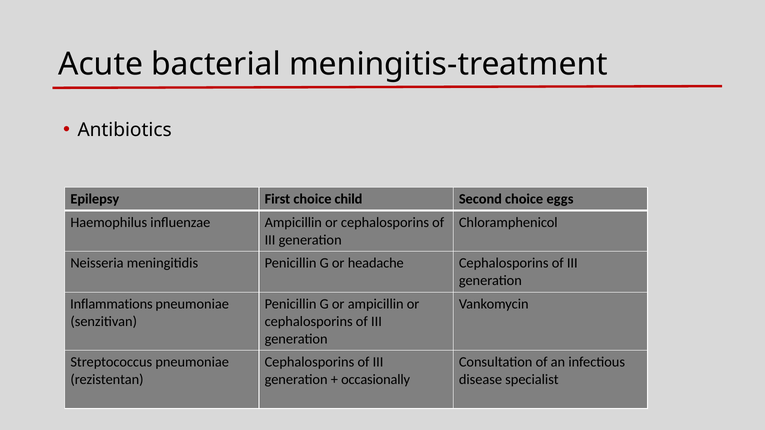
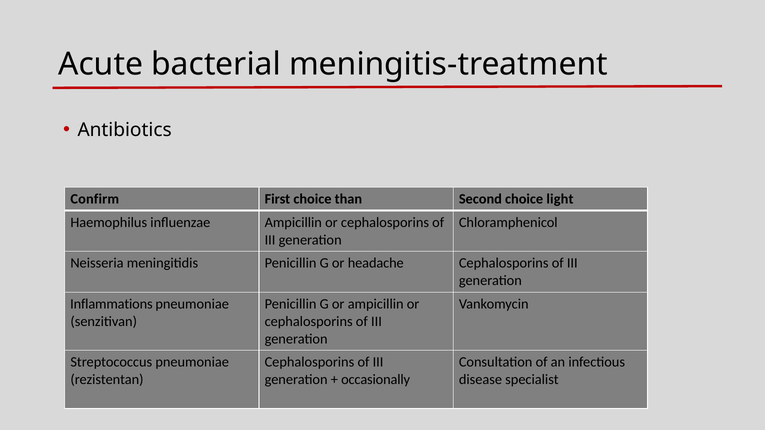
Epilepsy: Epilepsy -> Confirm
child: child -> than
eggs: eggs -> light
